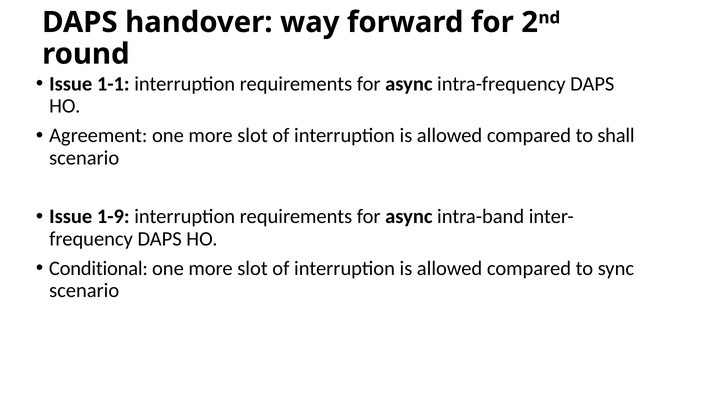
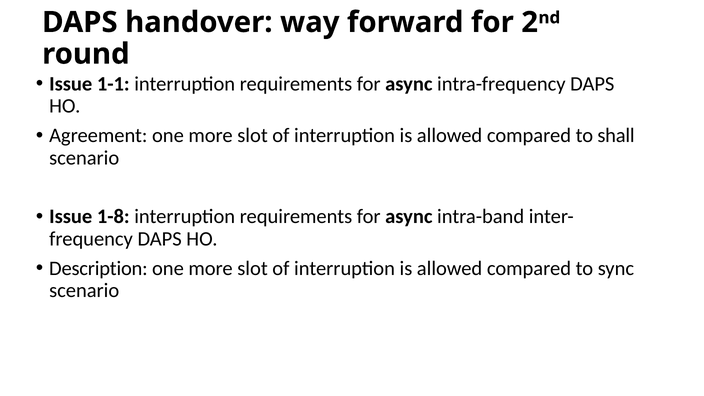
1-9: 1-9 -> 1-8
Conditional: Conditional -> Description
